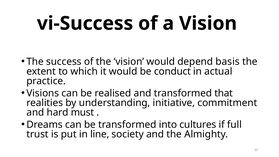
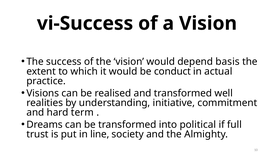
that: that -> well
must: must -> term
cultures: cultures -> political
